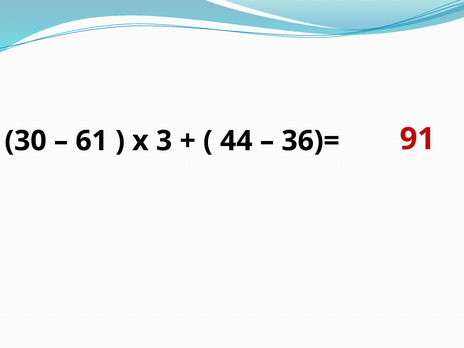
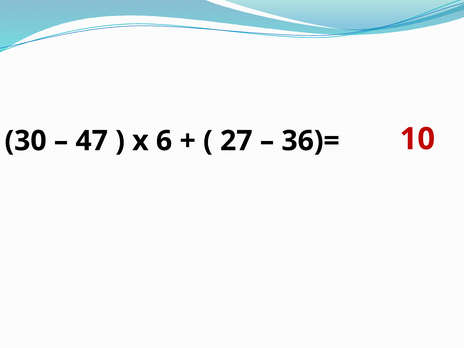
61: 61 -> 47
3: 3 -> 6
44: 44 -> 27
91: 91 -> 10
